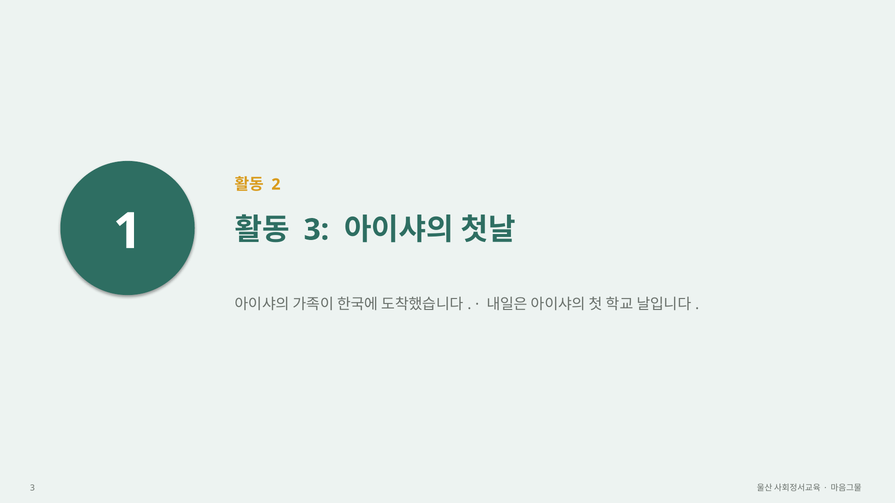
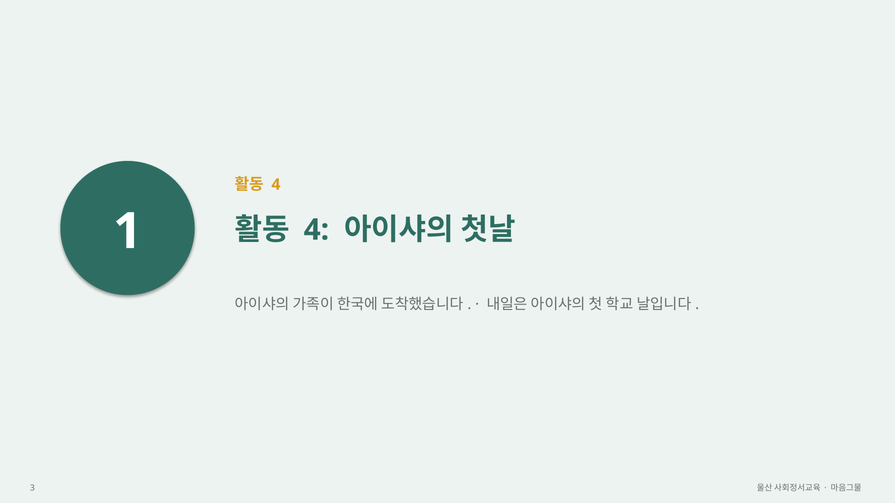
2 at (276, 185): 2 -> 4
3 at (316, 230): 3 -> 4
